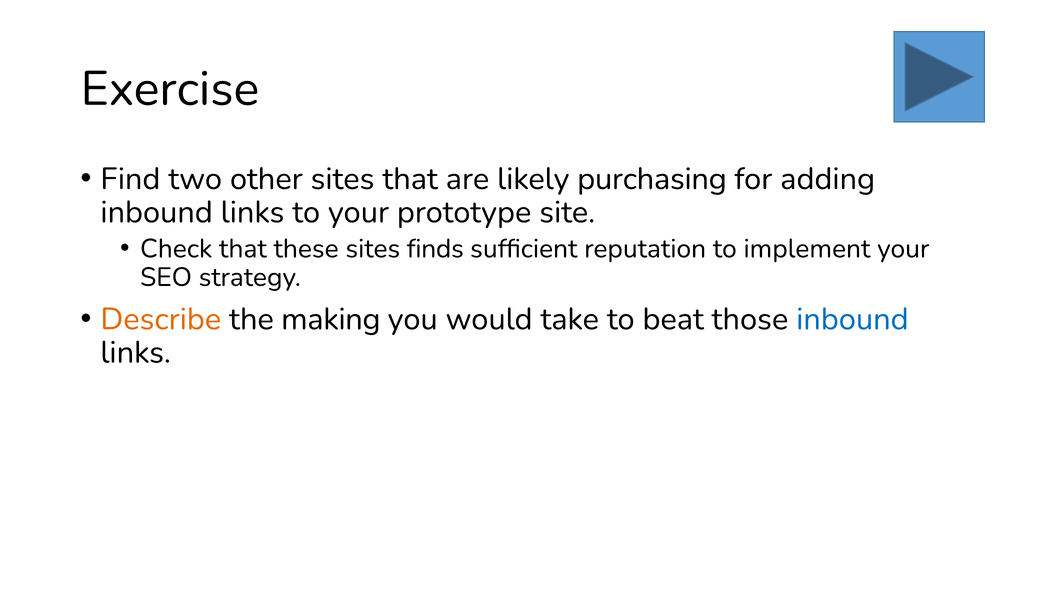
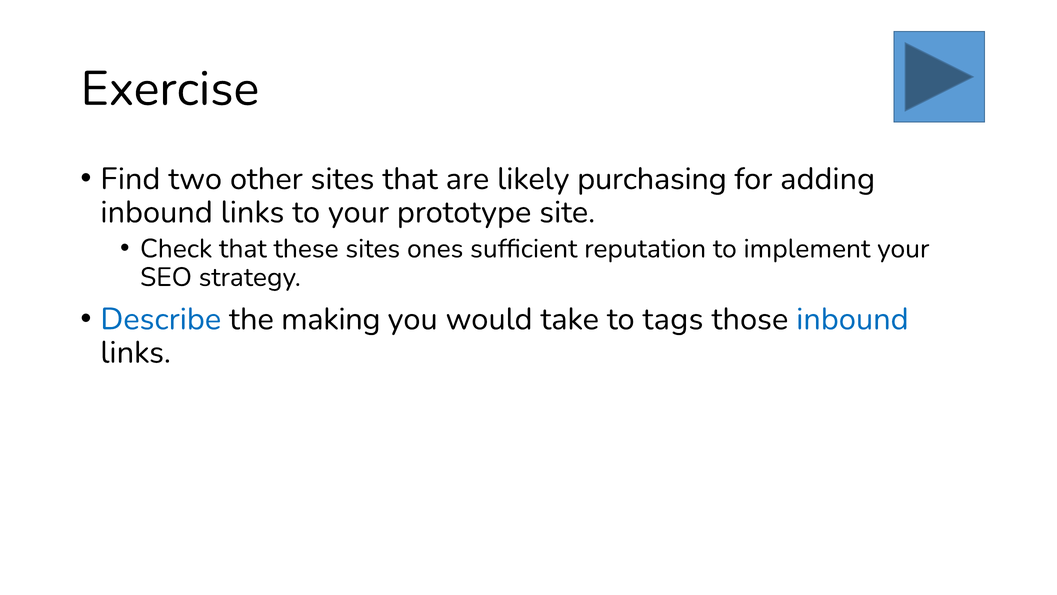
finds: finds -> ones
Describe colour: orange -> blue
beat: beat -> tags
